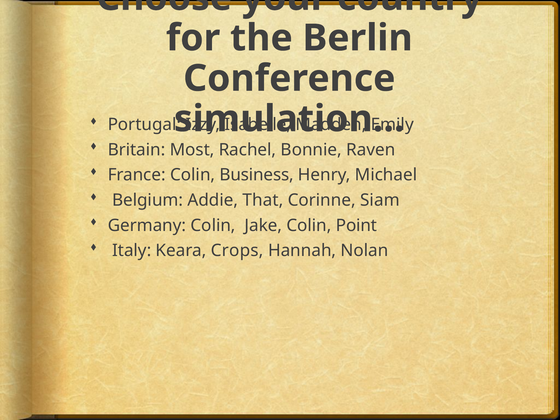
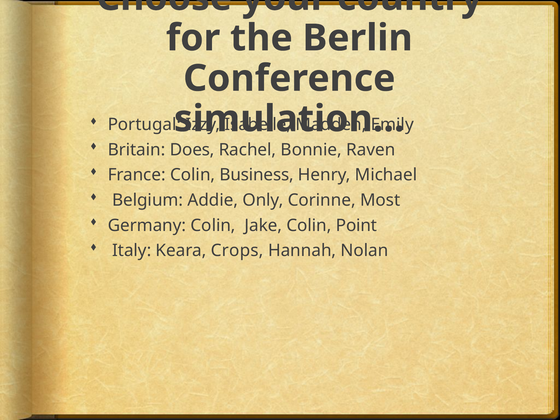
Most: Most -> Does
That: That -> Only
Siam: Siam -> Most
